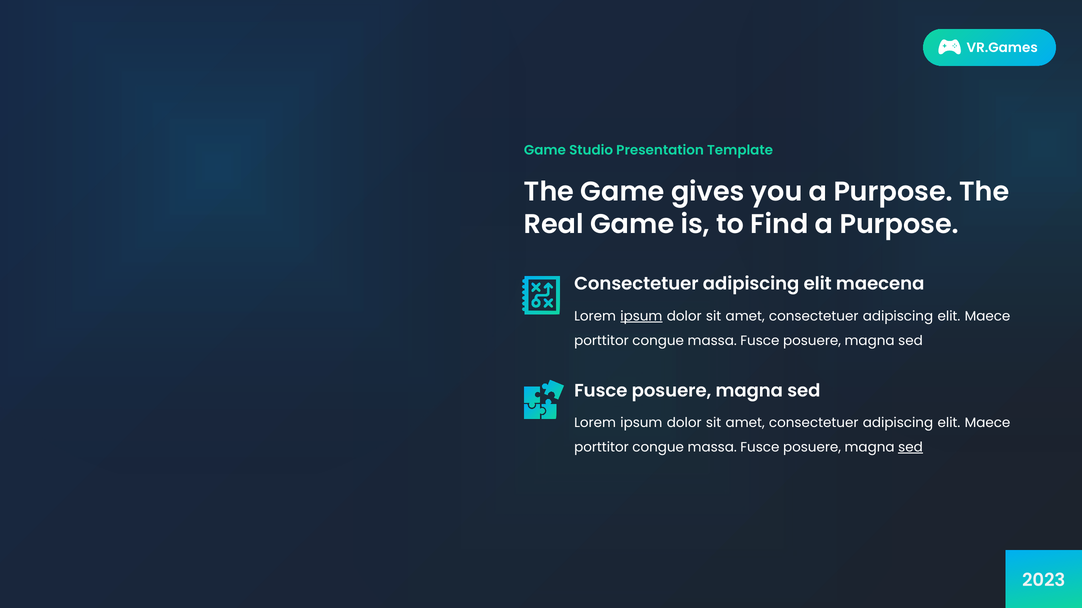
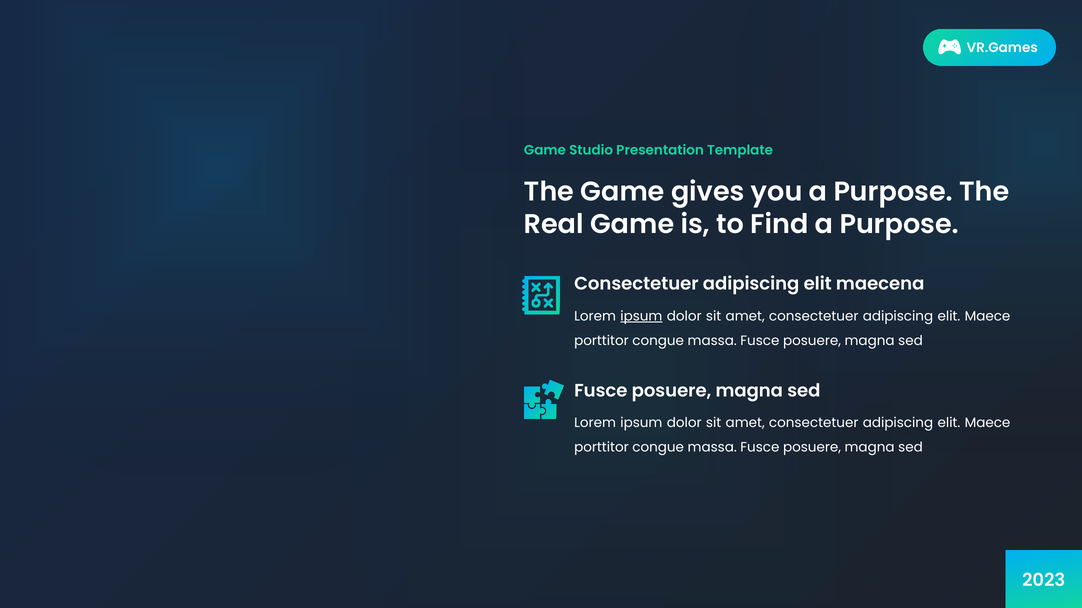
sed at (910, 448) underline: present -> none
